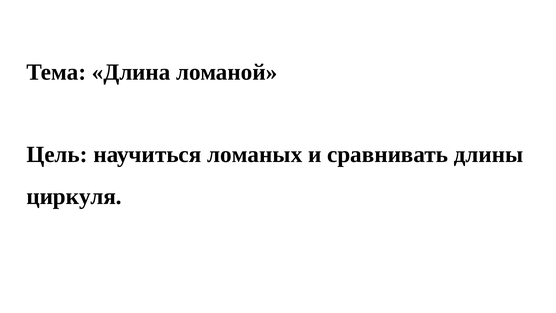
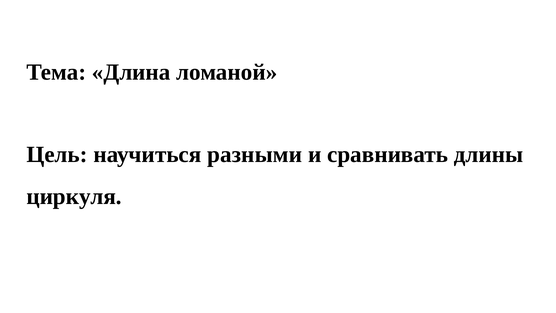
ломаных: ломаных -> разными
